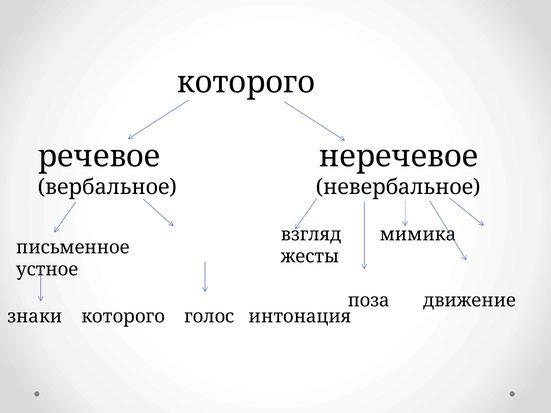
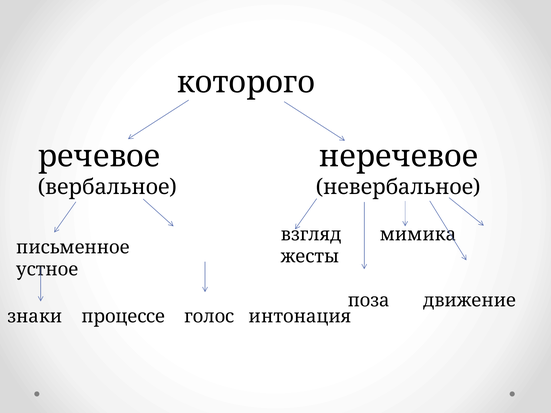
знаки которого: которого -> процессе
